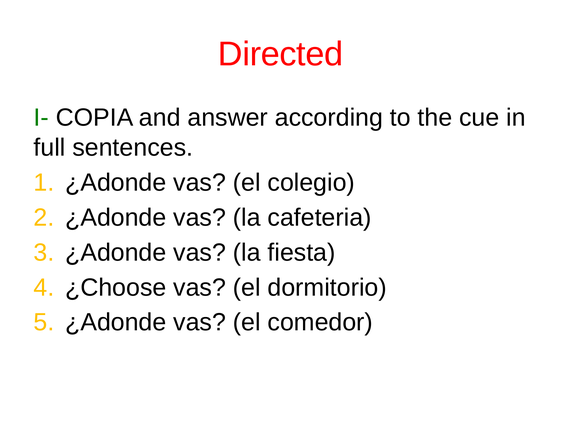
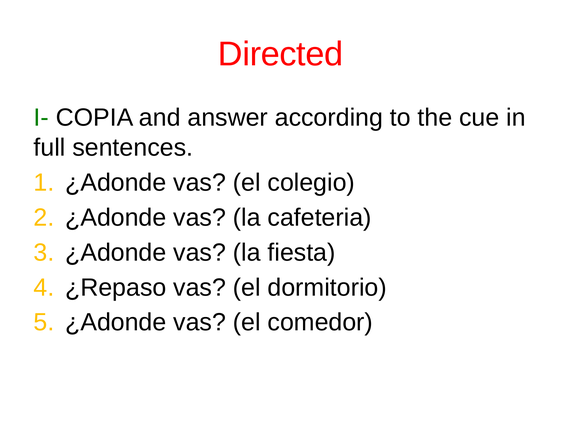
¿Choose: ¿Choose -> ¿Repaso
